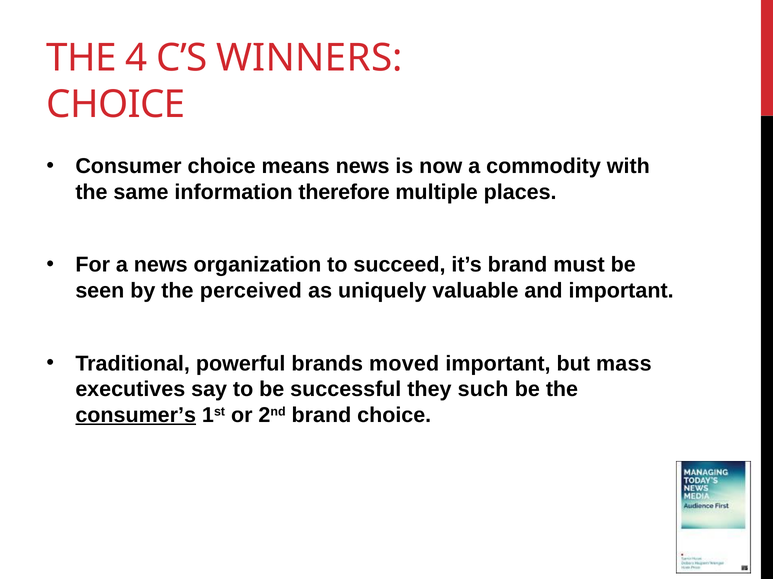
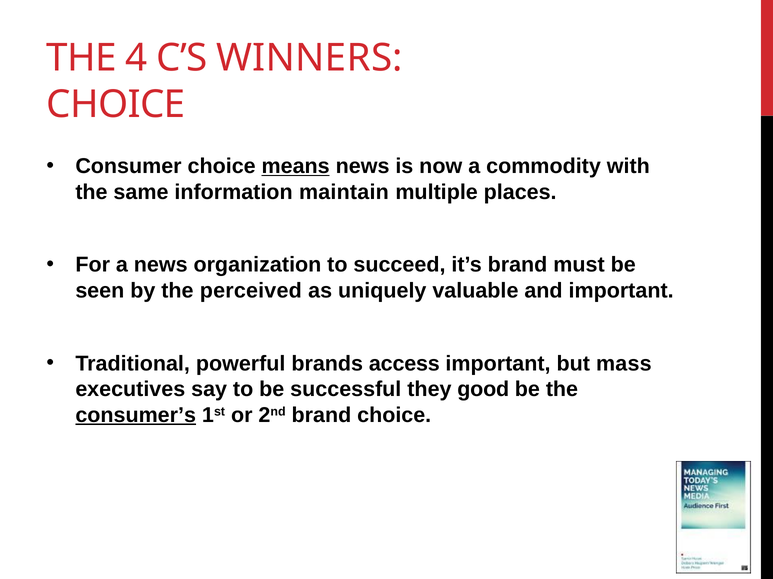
means underline: none -> present
therefore: therefore -> maintain
moved: moved -> access
such: such -> good
